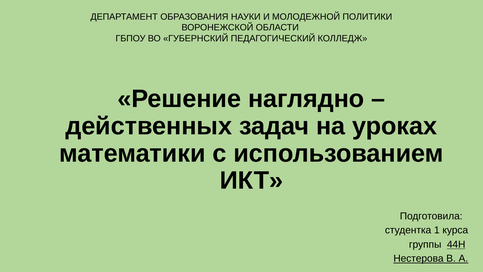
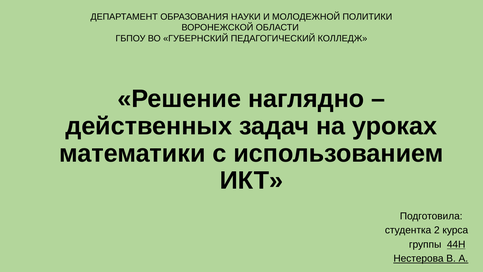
1: 1 -> 2
